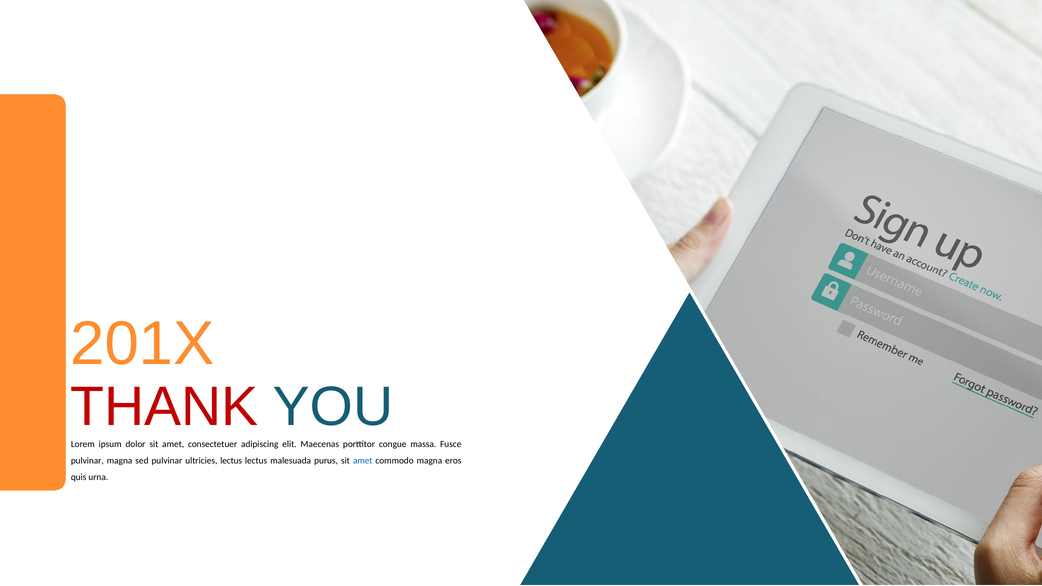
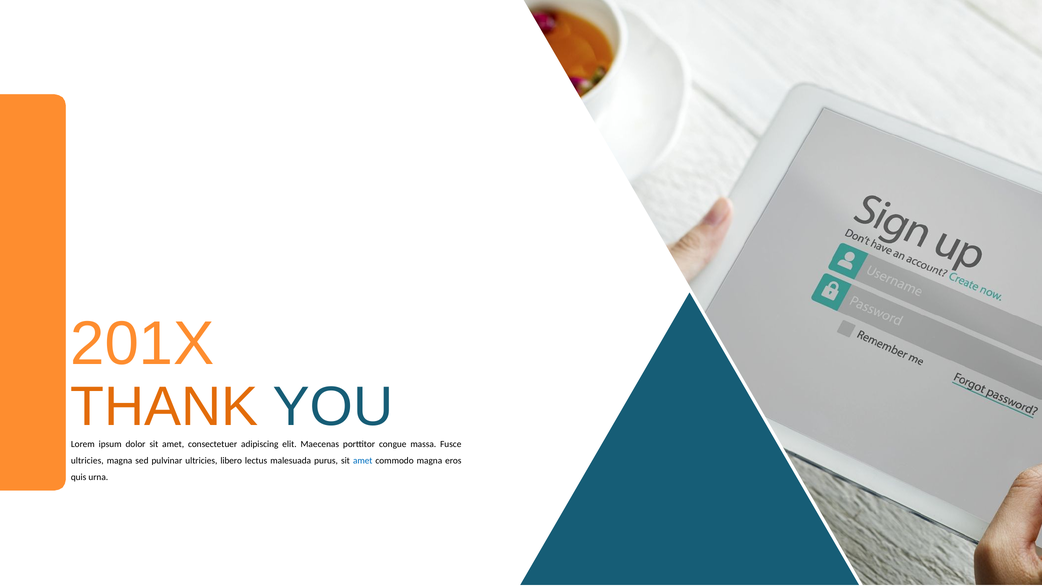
THANK colour: red -> orange
pulvinar at (87, 461): pulvinar -> ultricies
ultricies lectus: lectus -> libero
